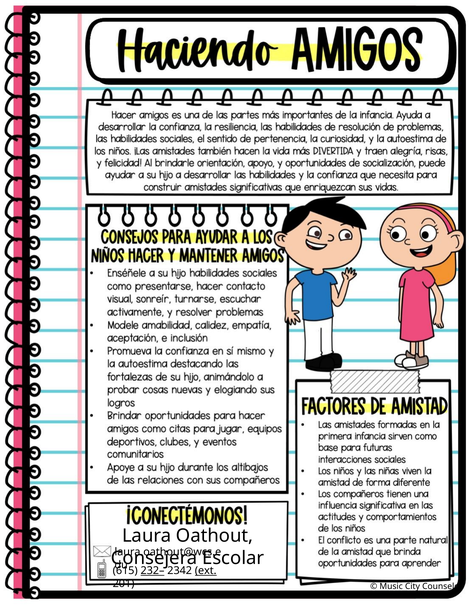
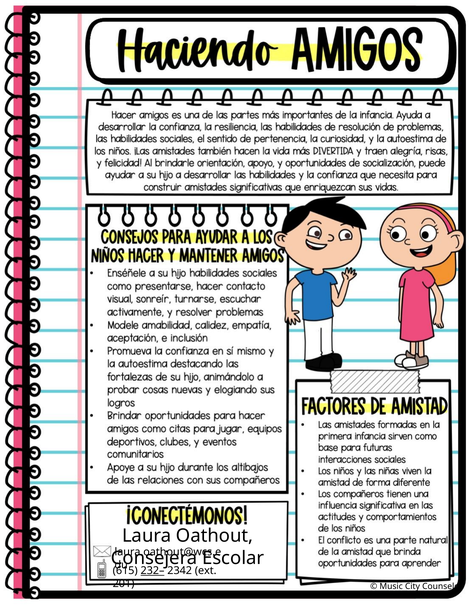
ext underline: present -> none
